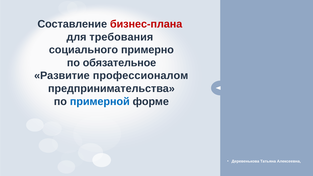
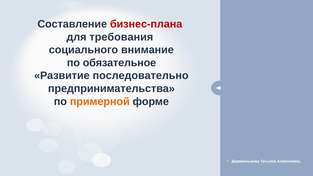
примерно: примерно -> внимание
профессионалом: профессионалом -> последовательно
примерной colour: blue -> orange
